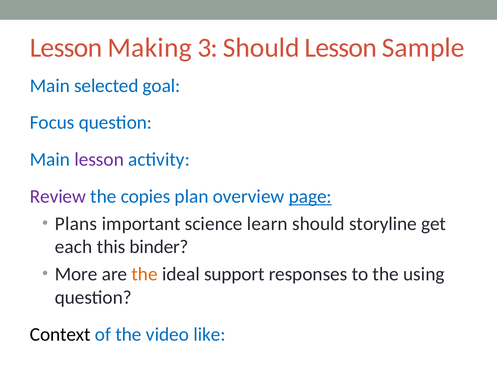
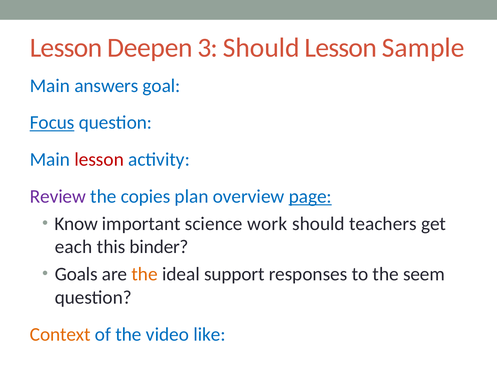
Making: Making -> Deepen
selected: selected -> answers
Focus underline: none -> present
lesson at (99, 160) colour: purple -> red
Plans: Plans -> Know
learn: learn -> work
storyline: storyline -> teachers
More: More -> Goals
using: using -> seem
Context colour: black -> orange
